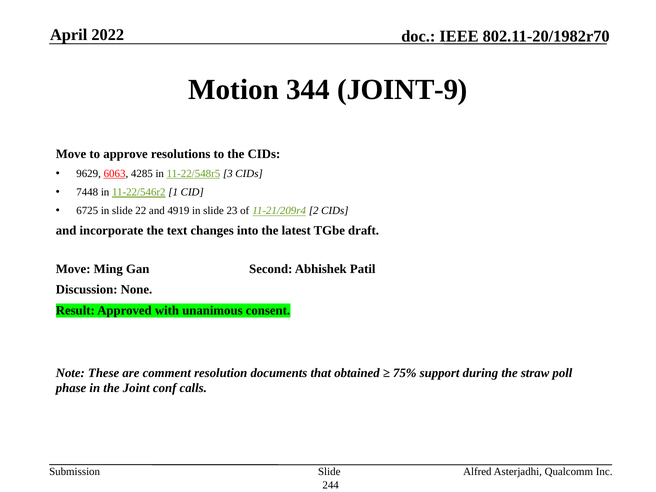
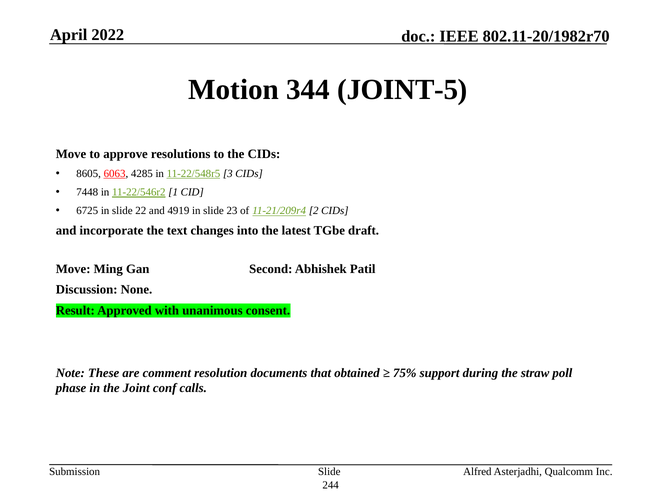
JOINT-9: JOINT-9 -> JOINT-5
9629: 9629 -> 8605
